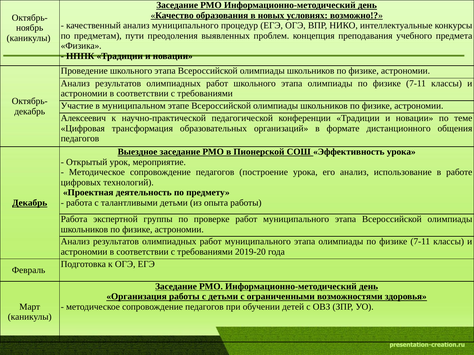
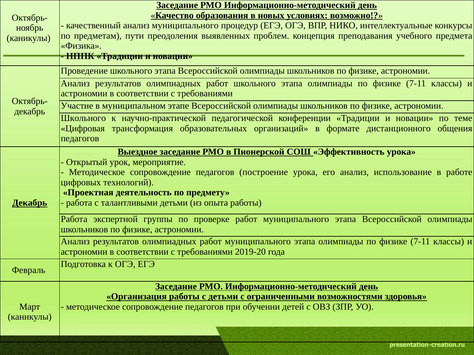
Алексеевич at (83, 118): Алексеевич -> Школьного
